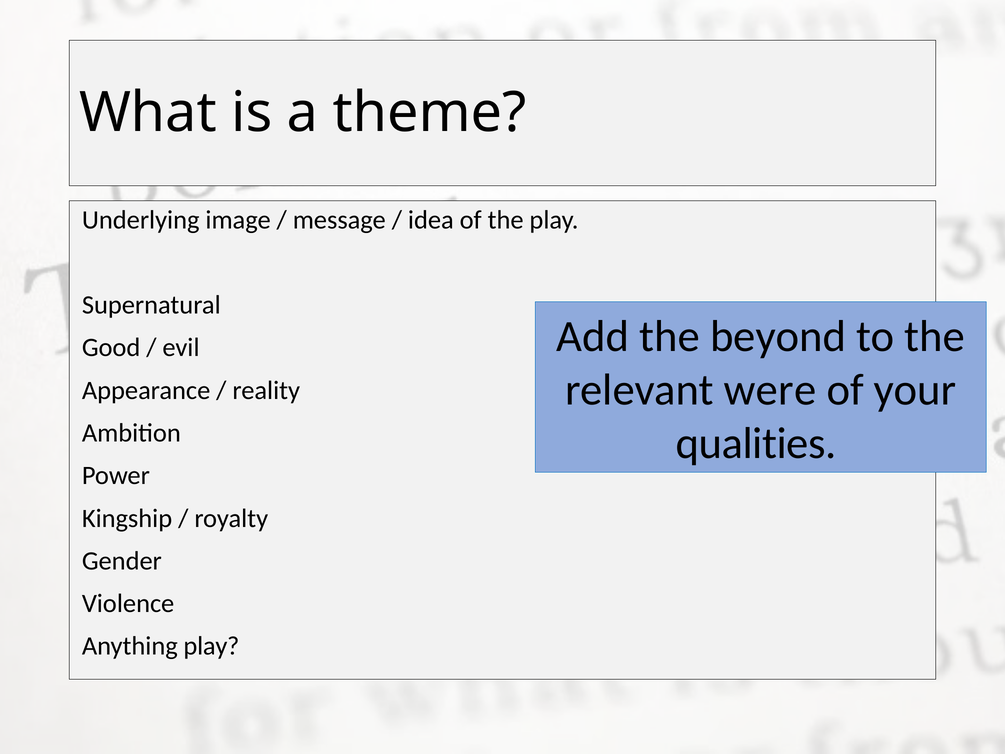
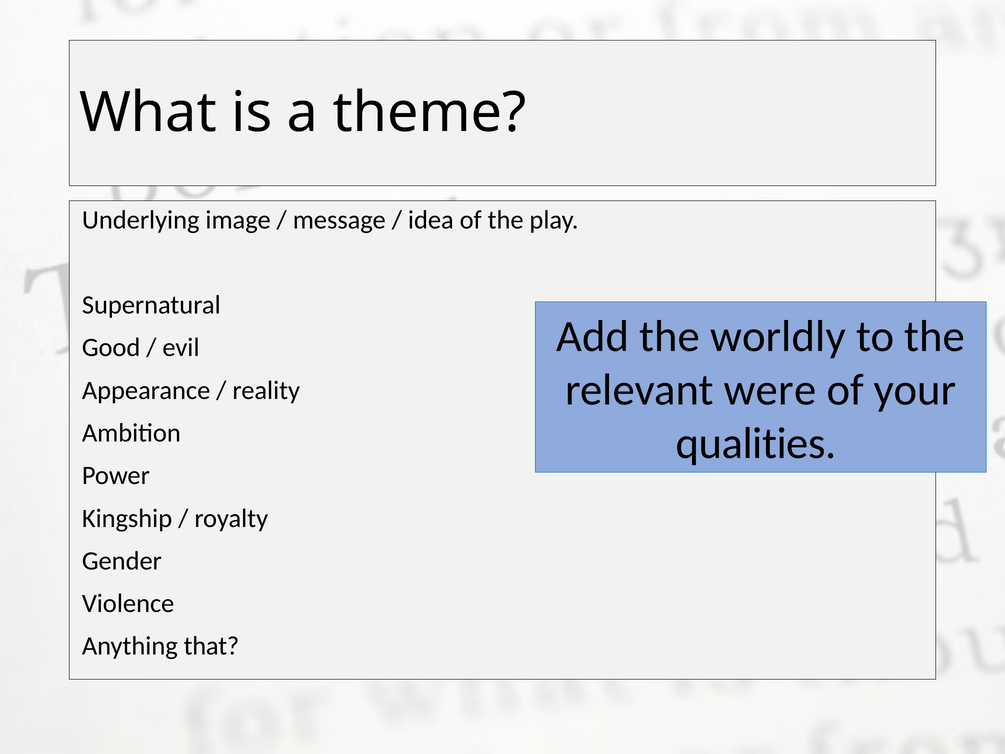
beyond: beyond -> worldly
Anything play: play -> that
